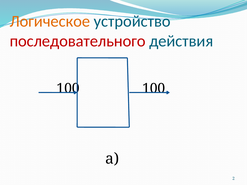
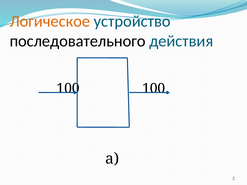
последовательного colour: red -> black
